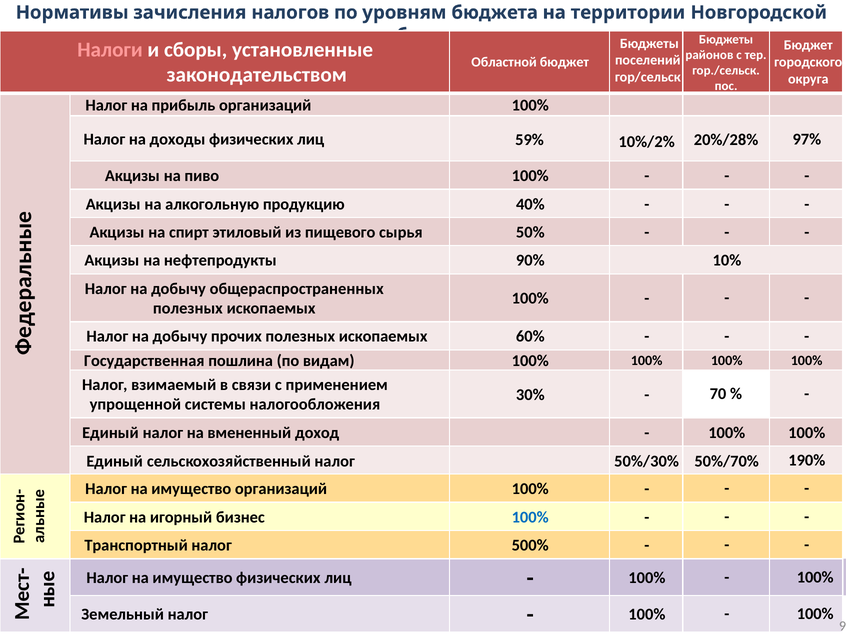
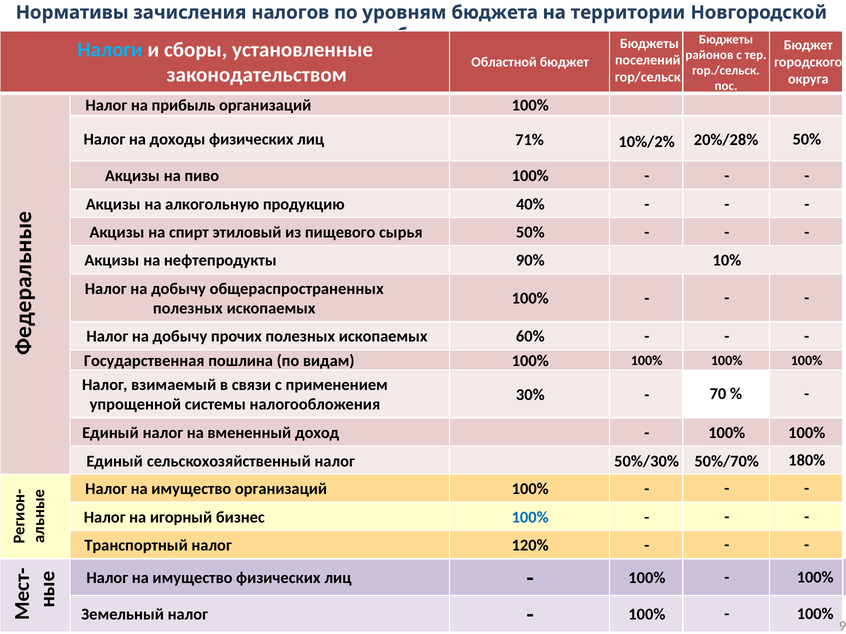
Налоги colour: pink -> light blue
10%/2% 97%: 97% -> 50%
59%: 59% -> 71%
190%: 190% -> 180%
500%: 500% -> 120%
